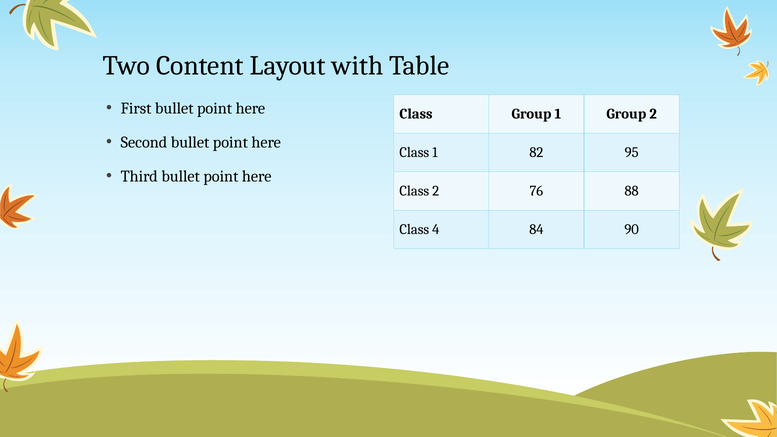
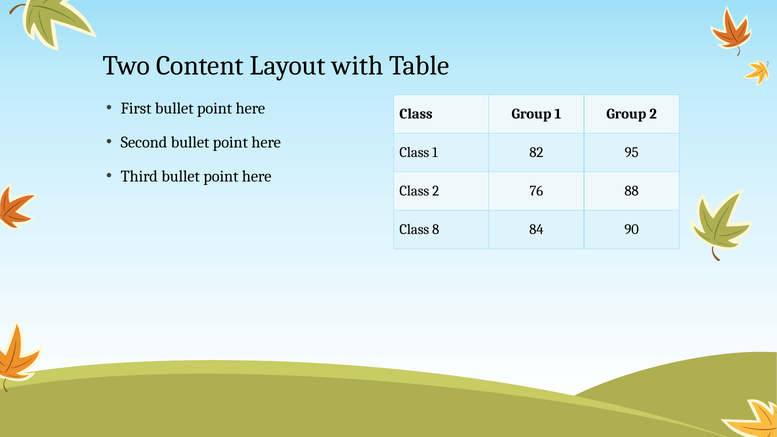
4: 4 -> 8
